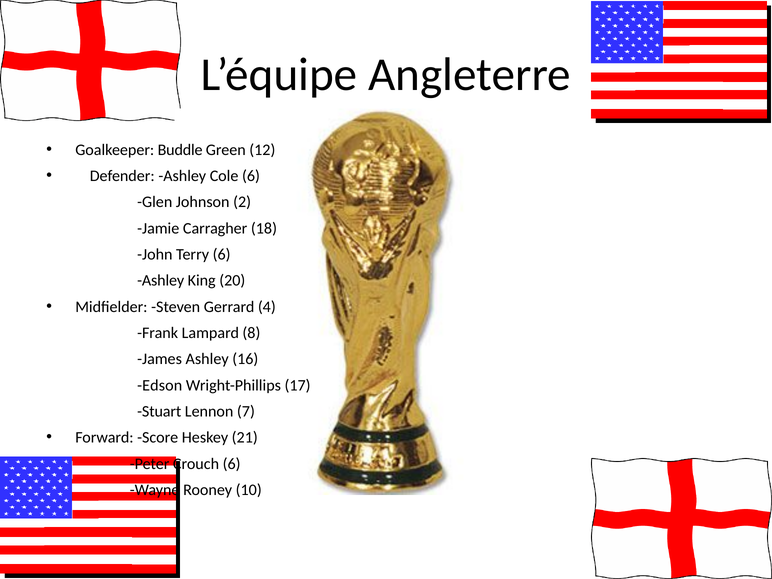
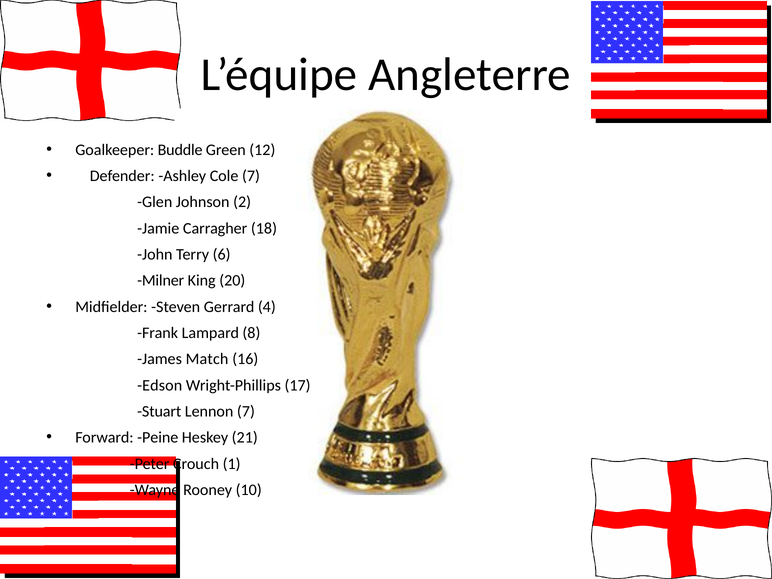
Cole 6: 6 -> 7
Ashley at (161, 281): Ashley -> Milner
James Ashley: Ashley -> Match
Score: Score -> Peine
Crouch 6: 6 -> 1
